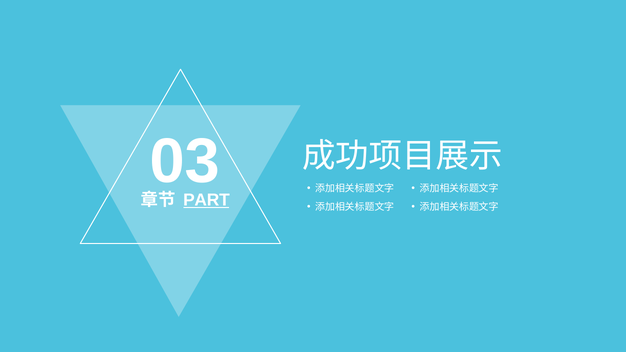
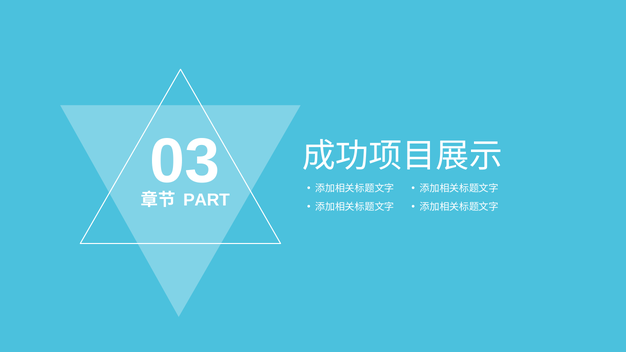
PART underline: present -> none
